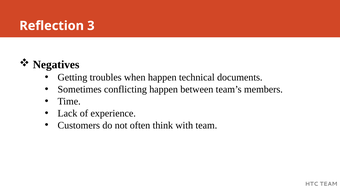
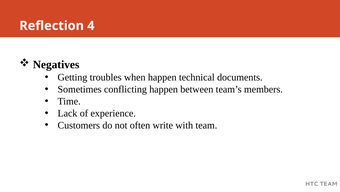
3: 3 -> 4
think: think -> write
